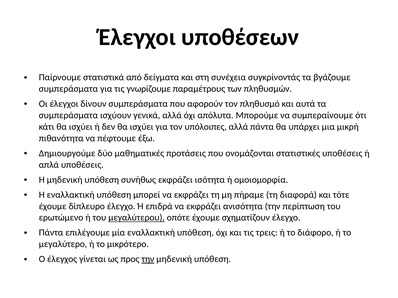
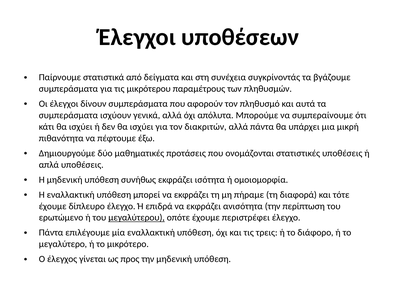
γνωρίζουμε: γνωρίζουμε -> μικρότερου
υπόλοιπες: υπόλοιπες -> διακριτών
σχηματίζουν: σχηματίζουν -> περιστρέφει
την at (148, 260) underline: present -> none
